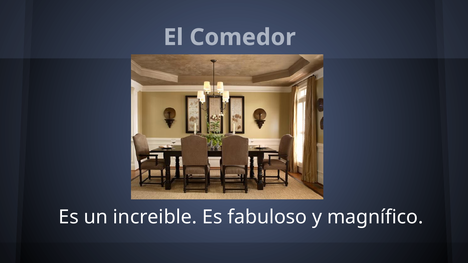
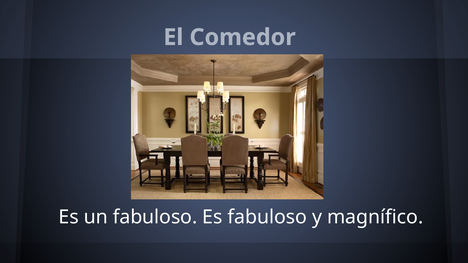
un increible: increible -> fabuloso
